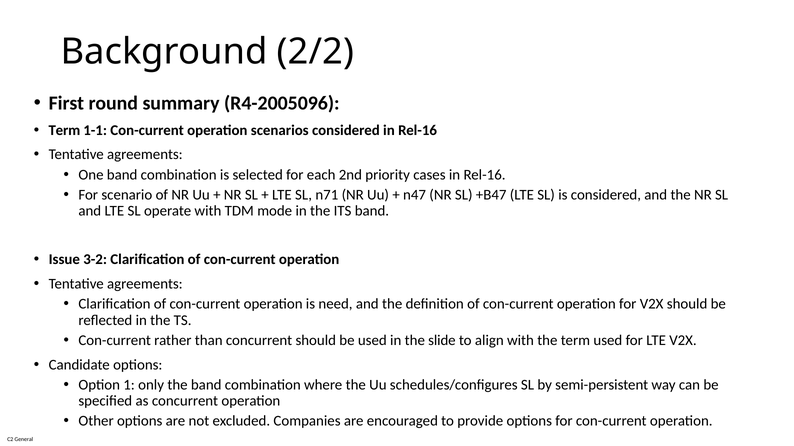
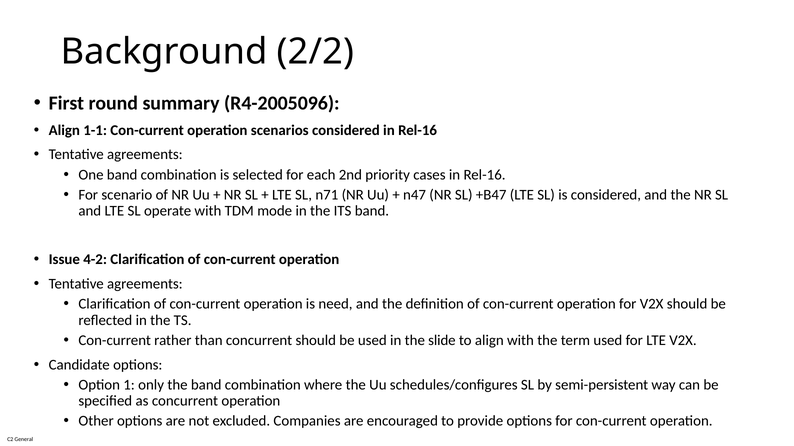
Term at (64, 130): Term -> Align
3-2: 3-2 -> 4-2
